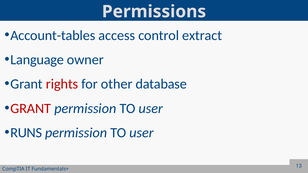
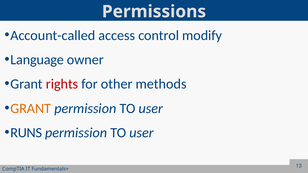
Account-tables: Account-tables -> Account-called
extract: extract -> modify
database: database -> methods
GRANT at (31, 109) colour: red -> orange
